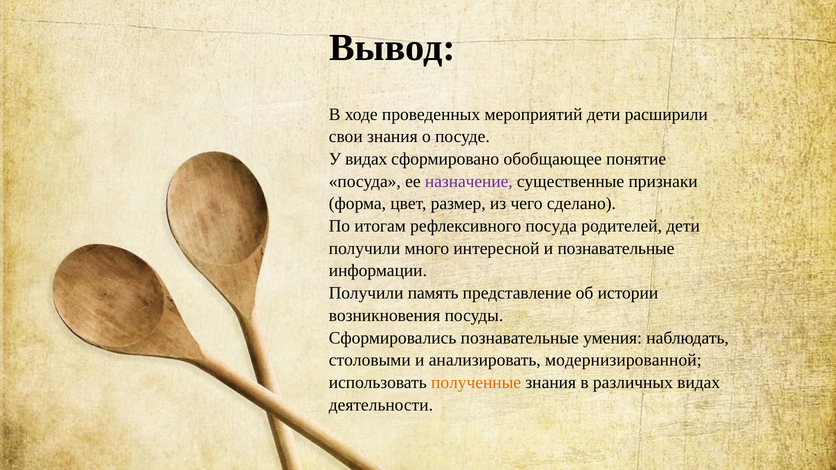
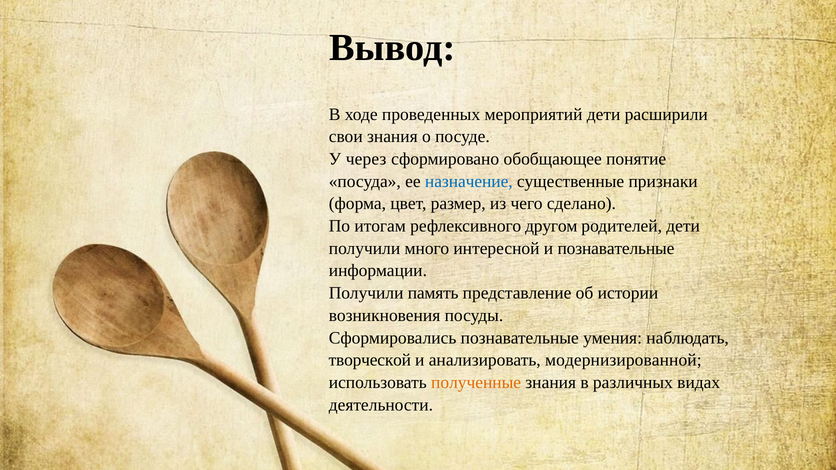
У видах: видах -> через
назначение colour: purple -> blue
рефлексивного посуда: посуда -> другом
столовыми: столовыми -> творческой
